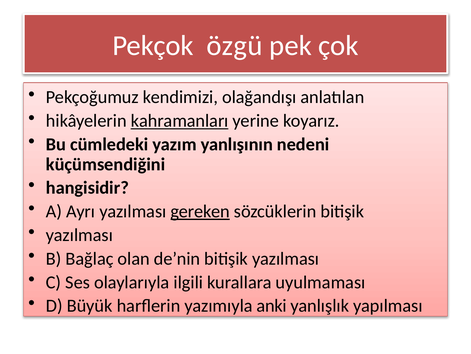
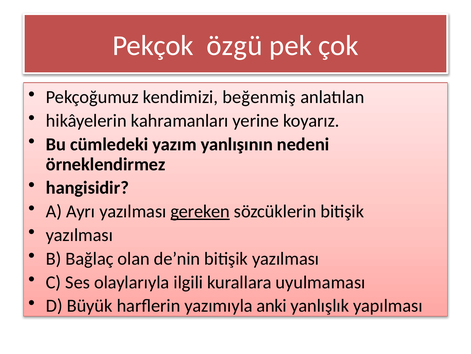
olağandışı: olağandışı -> beğenmiş
kahramanları underline: present -> none
küçümsendiğini: küçümsendiğini -> örneklendirmez
